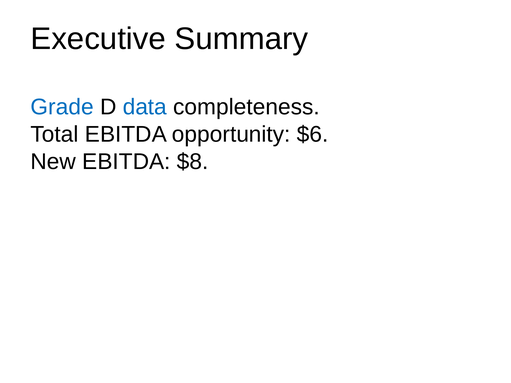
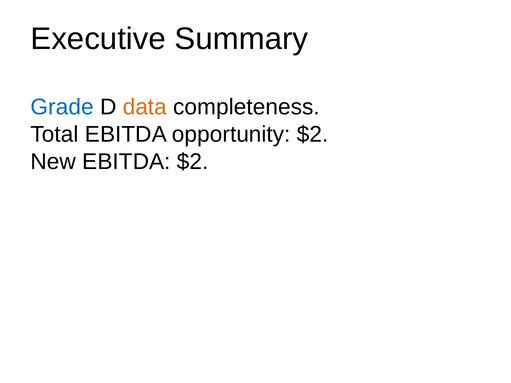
data colour: blue -> orange
opportunity $6: $6 -> $2
EBITDA $8: $8 -> $2
